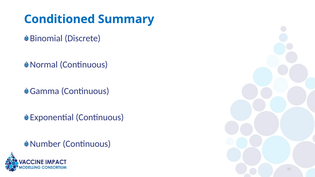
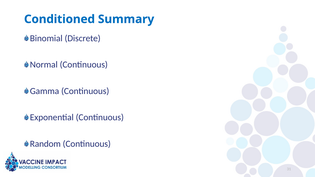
Number: Number -> Random
